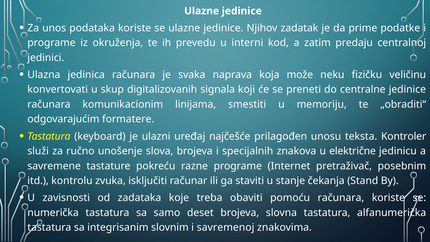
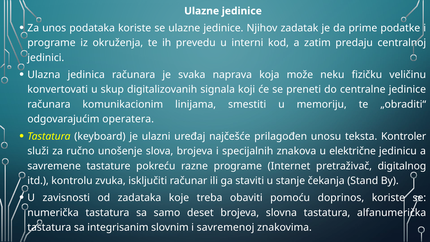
formatere: formatere -> operatera
posebnim: posebnim -> digitalnog
pomoću računara: računara -> doprinos
